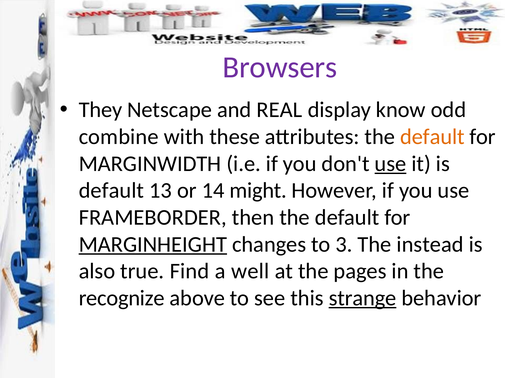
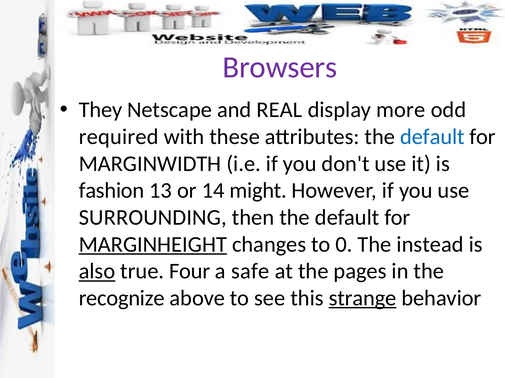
know: know -> more
combine: combine -> required
default at (432, 137) colour: orange -> blue
use at (390, 164) underline: present -> none
default at (111, 191): default -> fashion
FRAMEBORDER: FRAMEBORDER -> SURROUNDING
3: 3 -> 0
also underline: none -> present
Find: Find -> Four
well: well -> safe
